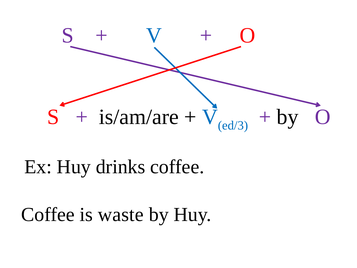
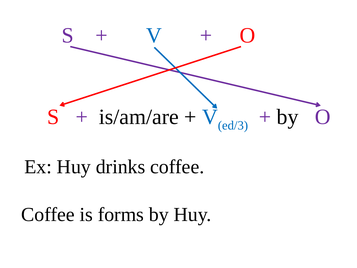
waste: waste -> forms
